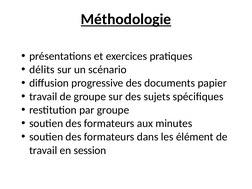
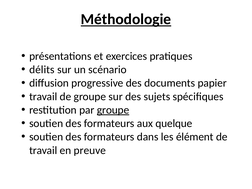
groupe at (113, 110) underline: none -> present
minutes: minutes -> quelque
session: session -> preuve
